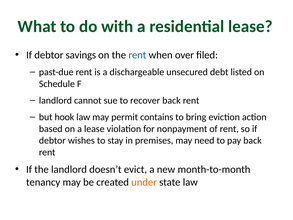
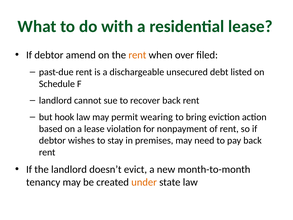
savings: savings -> amend
rent at (137, 55) colour: blue -> orange
contains: contains -> wearing
